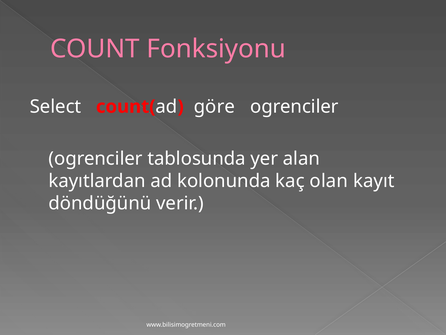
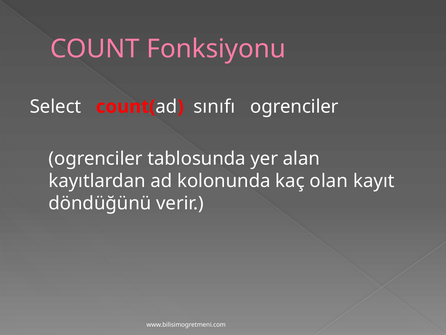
göre: göre -> sınıfı
